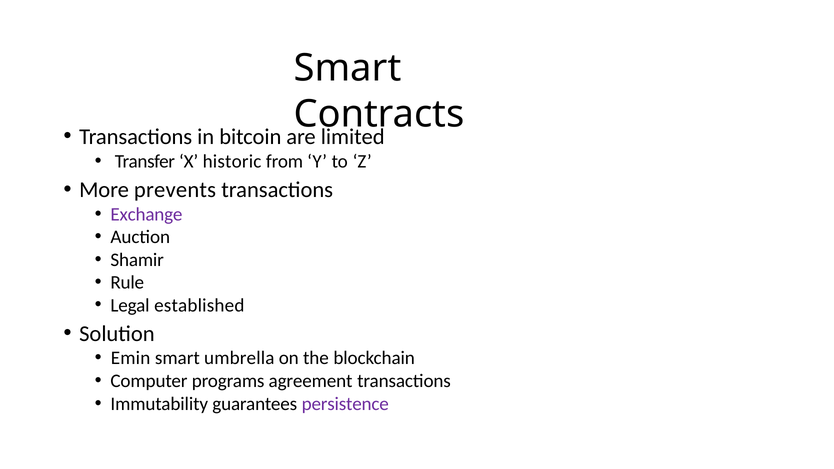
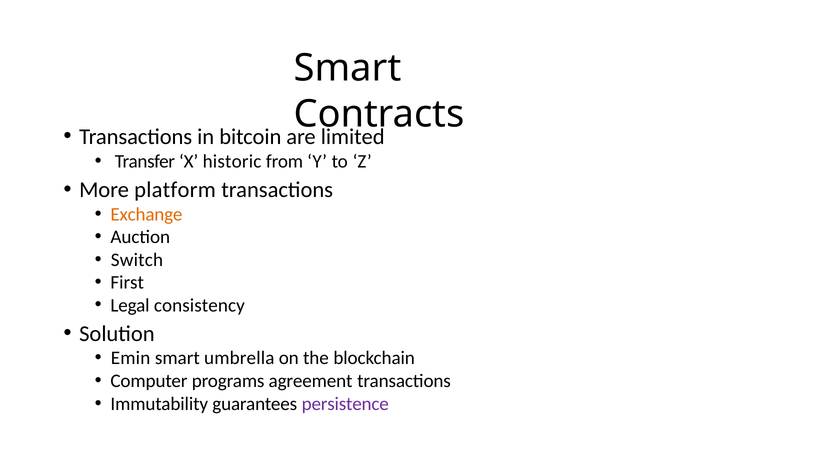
prevents: prevents -> platform
Exchange colour: purple -> orange
Shamir: Shamir -> Switch
Rule: Rule -> First
established: established -> consistency
